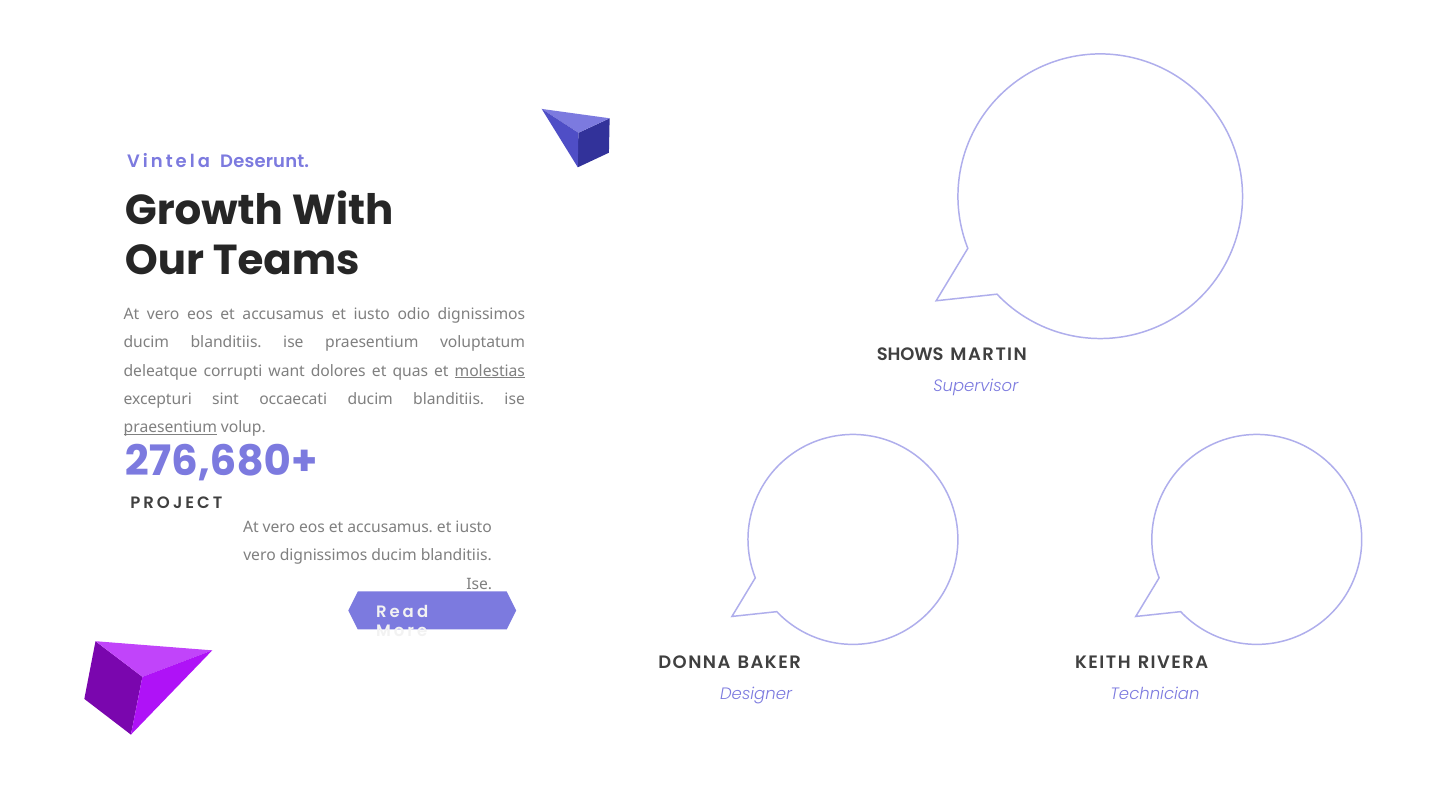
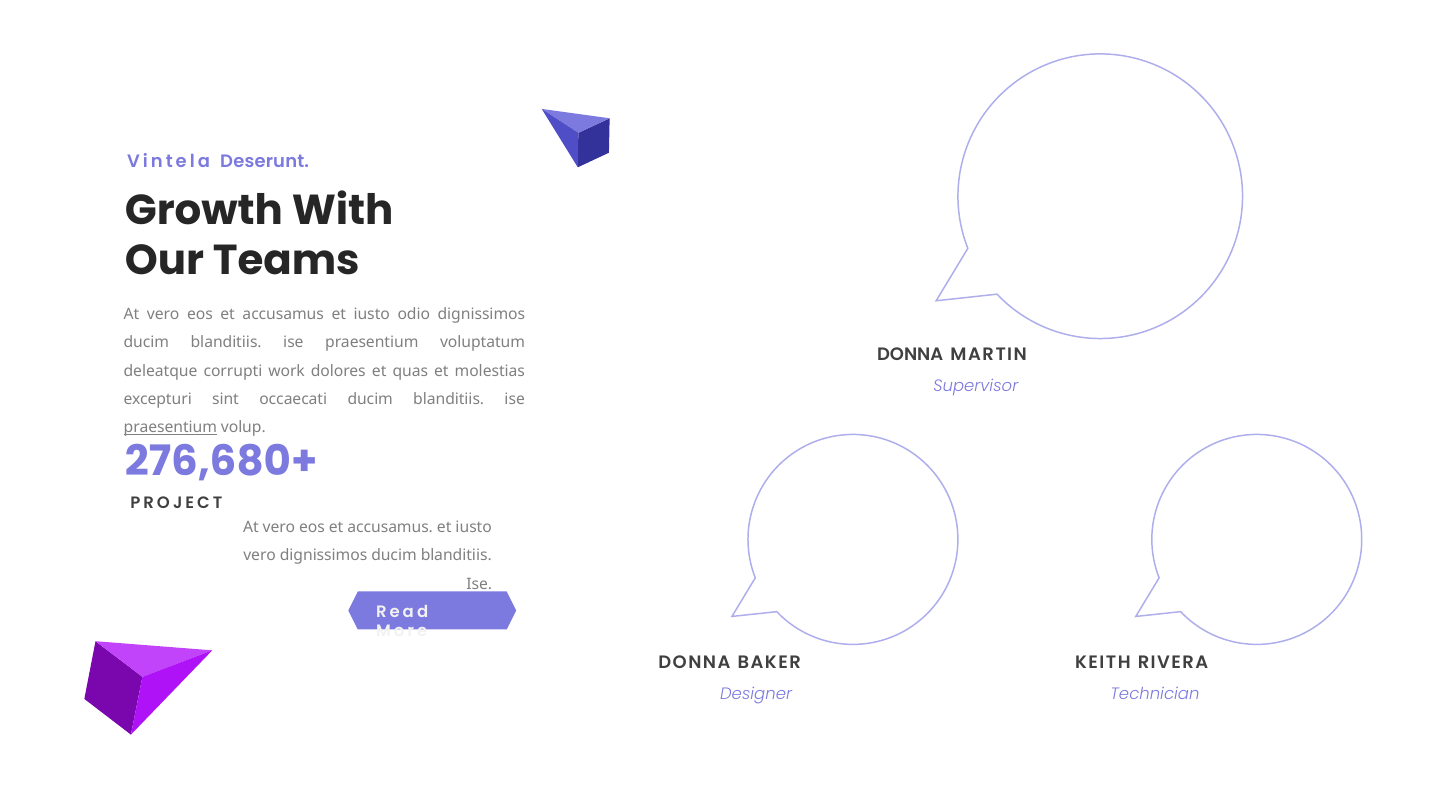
SHOWS at (910, 354): SHOWS -> DONNA
want: want -> work
molestias underline: present -> none
